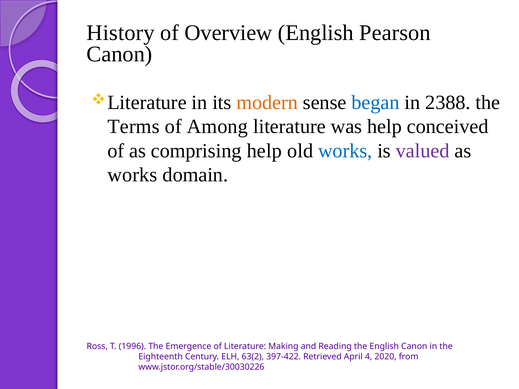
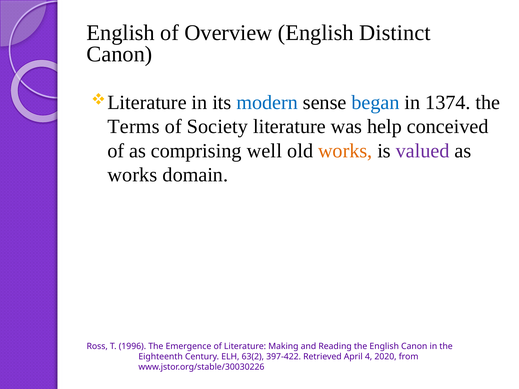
History at (121, 33): History -> English
Pearson: Pearson -> Distinct
modern colour: orange -> blue
2388: 2388 -> 1374
Among: Among -> Society
comprising help: help -> well
works at (345, 151) colour: blue -> orange
